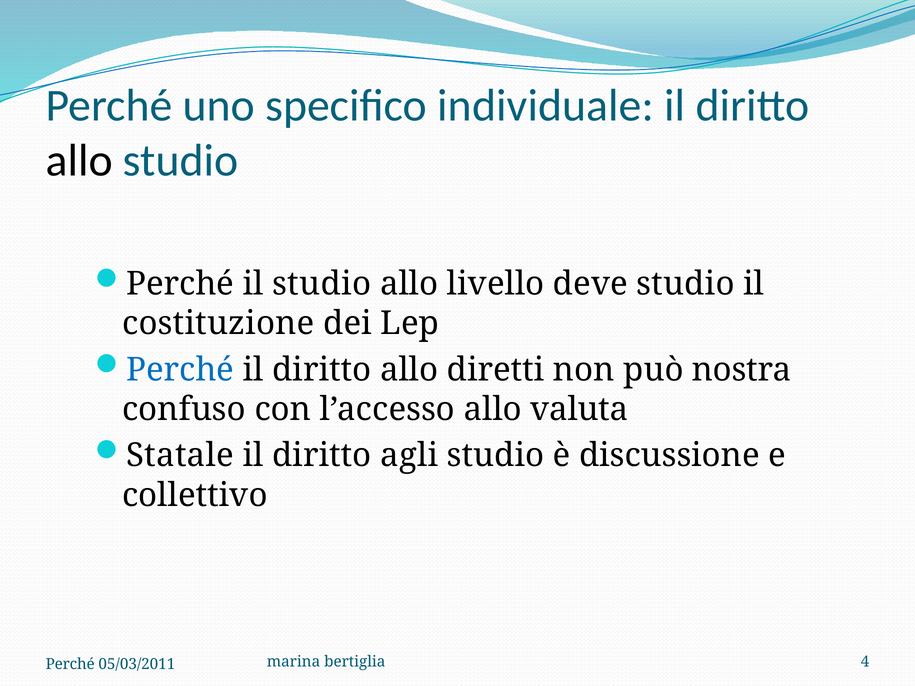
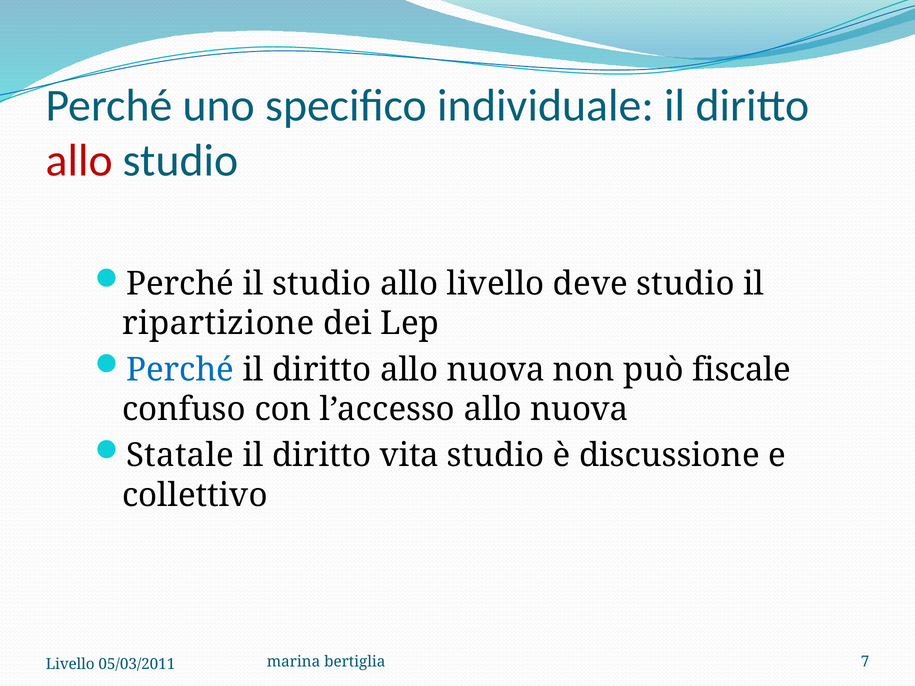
allo at (79, 161) colour: black -> red
costituzione: costituzione -> ripartizione
diritto allo diretti: diretti -> nuova
nostra: nostra -> fiscale
l’accesso allo valuta: valuta -> nuova
agli: agli -> vita
4: 4 -> 7
Perché at (70, 664): Perché -> Livello
